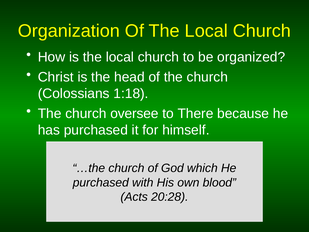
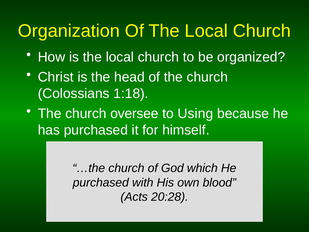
There: There -> Using
